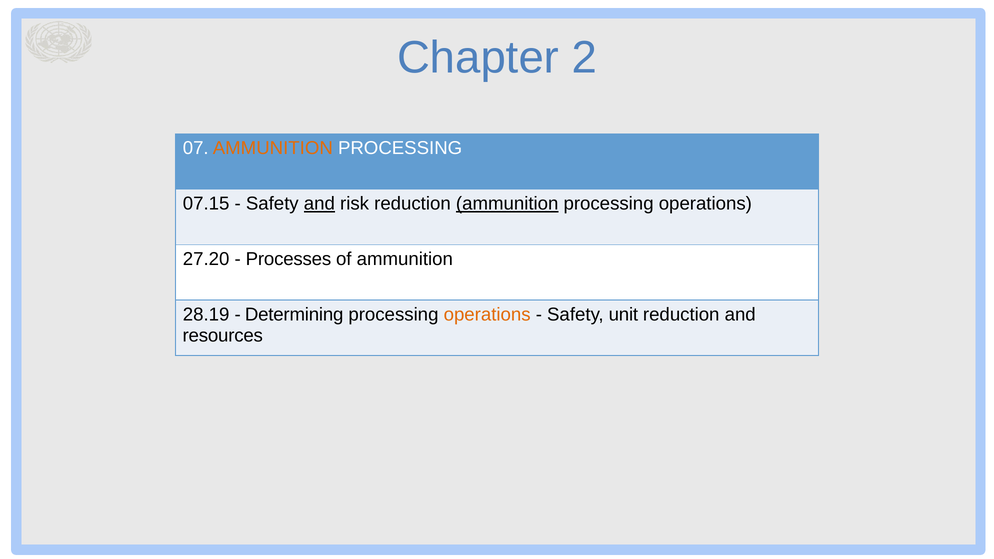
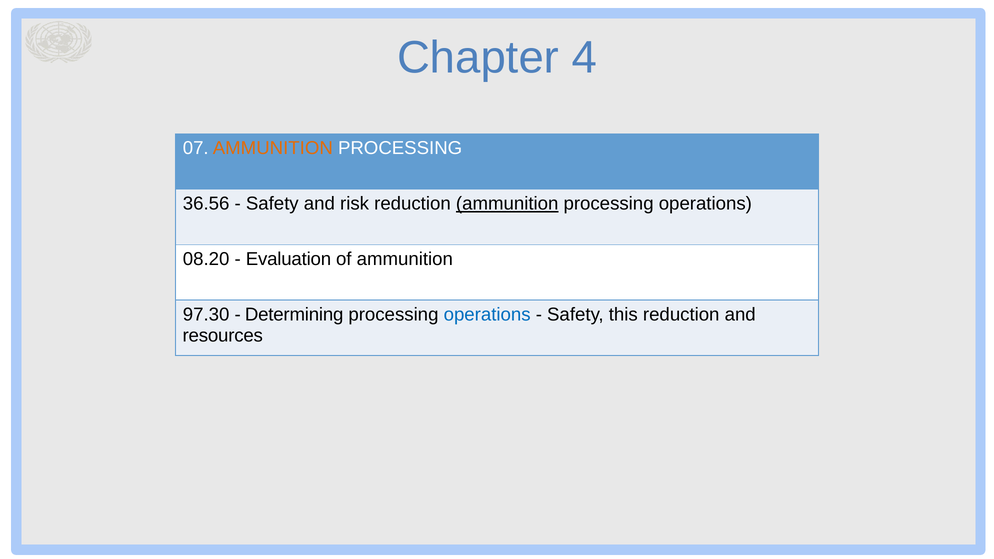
2: 2 -> 4
07.15: 07.15 -> 36.56
and at (319, 204) underline: present -> none
27.20: 27.20 -> 08.20
Processes: Processes -> Evaluation
28.19: 28.19 -> 97.30
operations at (487, 315) colour: orange -> blue
unit: unit -> this
